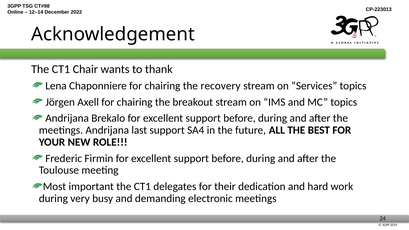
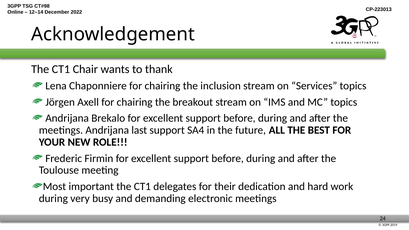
recovery: recovery -> inclusion
